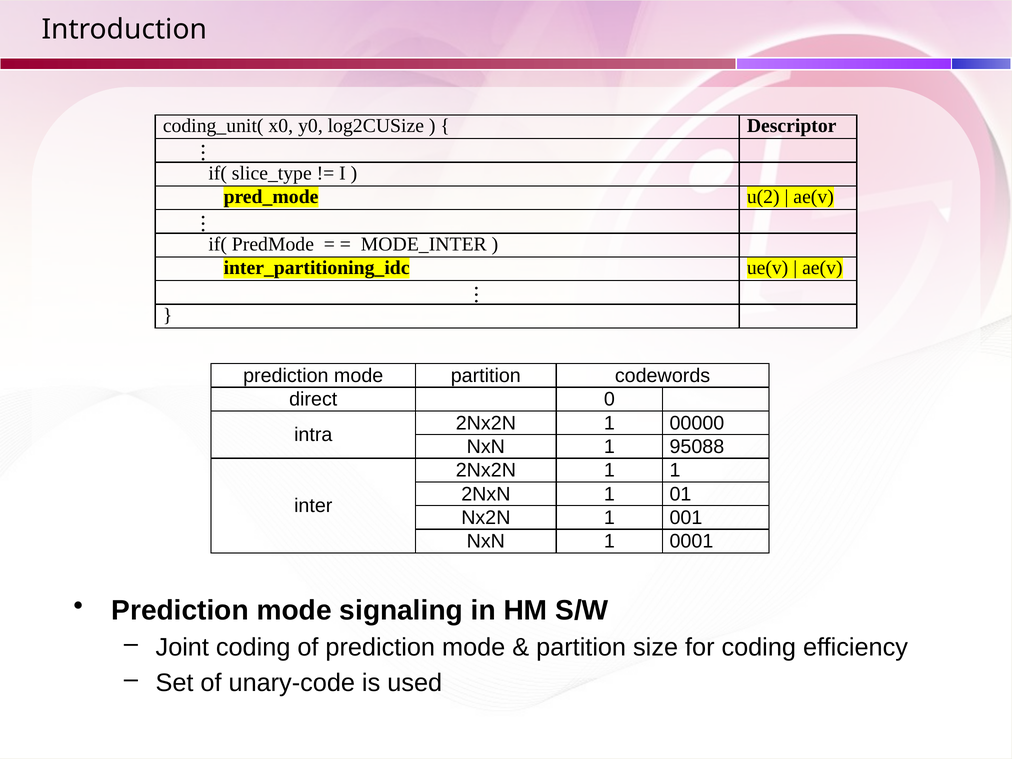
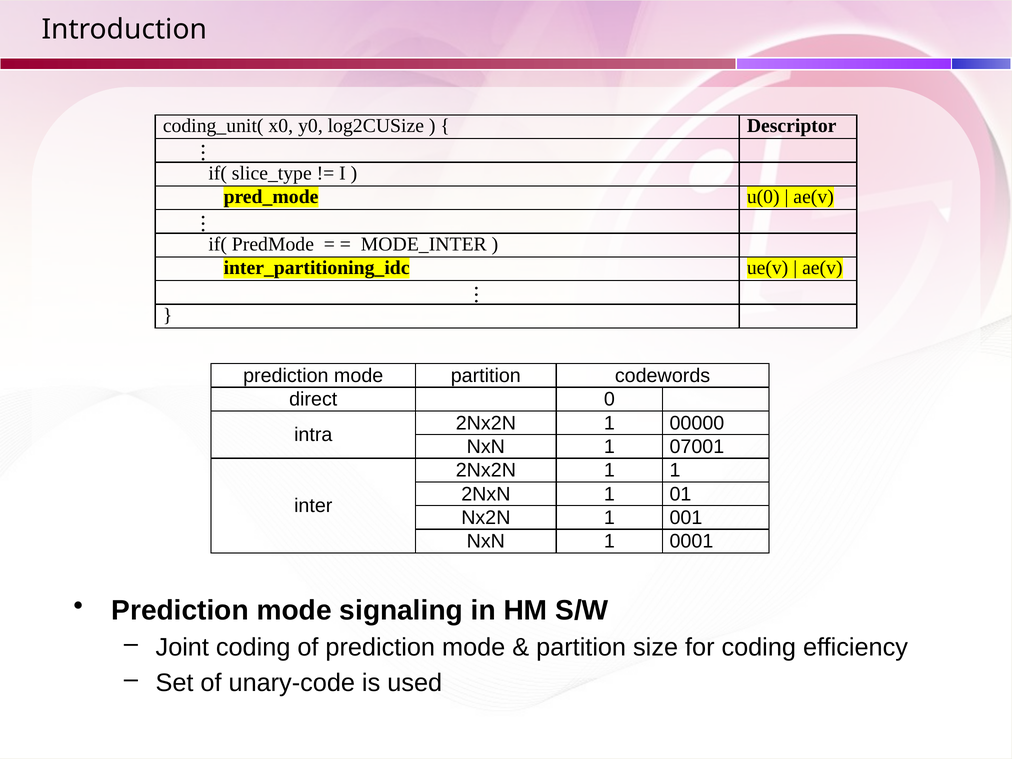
u(2: u(2 -> u(0
95088: 95088 -> 07001
